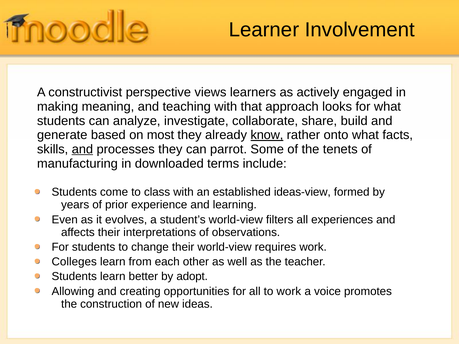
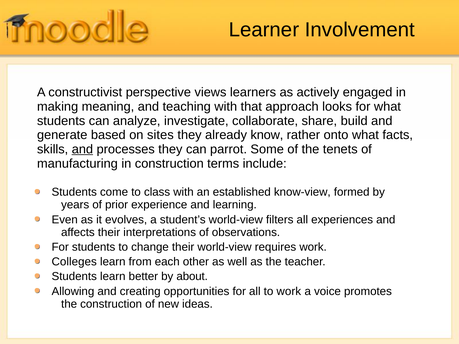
most: most -> sites
know underline: present -> none
in downloaded: downloaded -> construction
ideas-view: ideas-view -> know-view
adopt: adopt -> about
